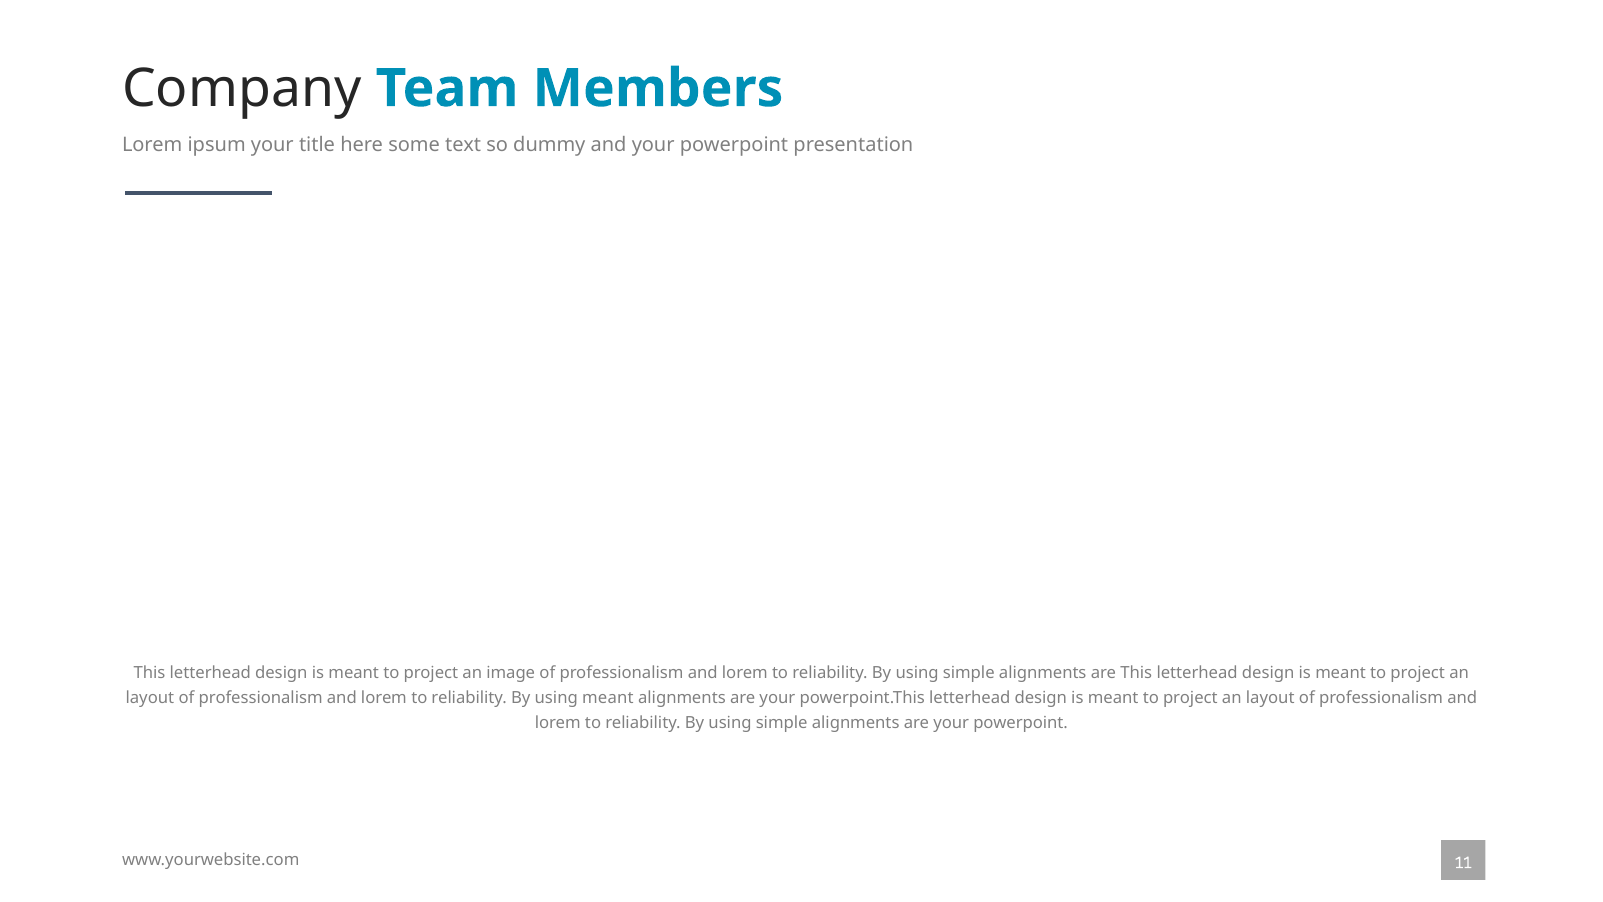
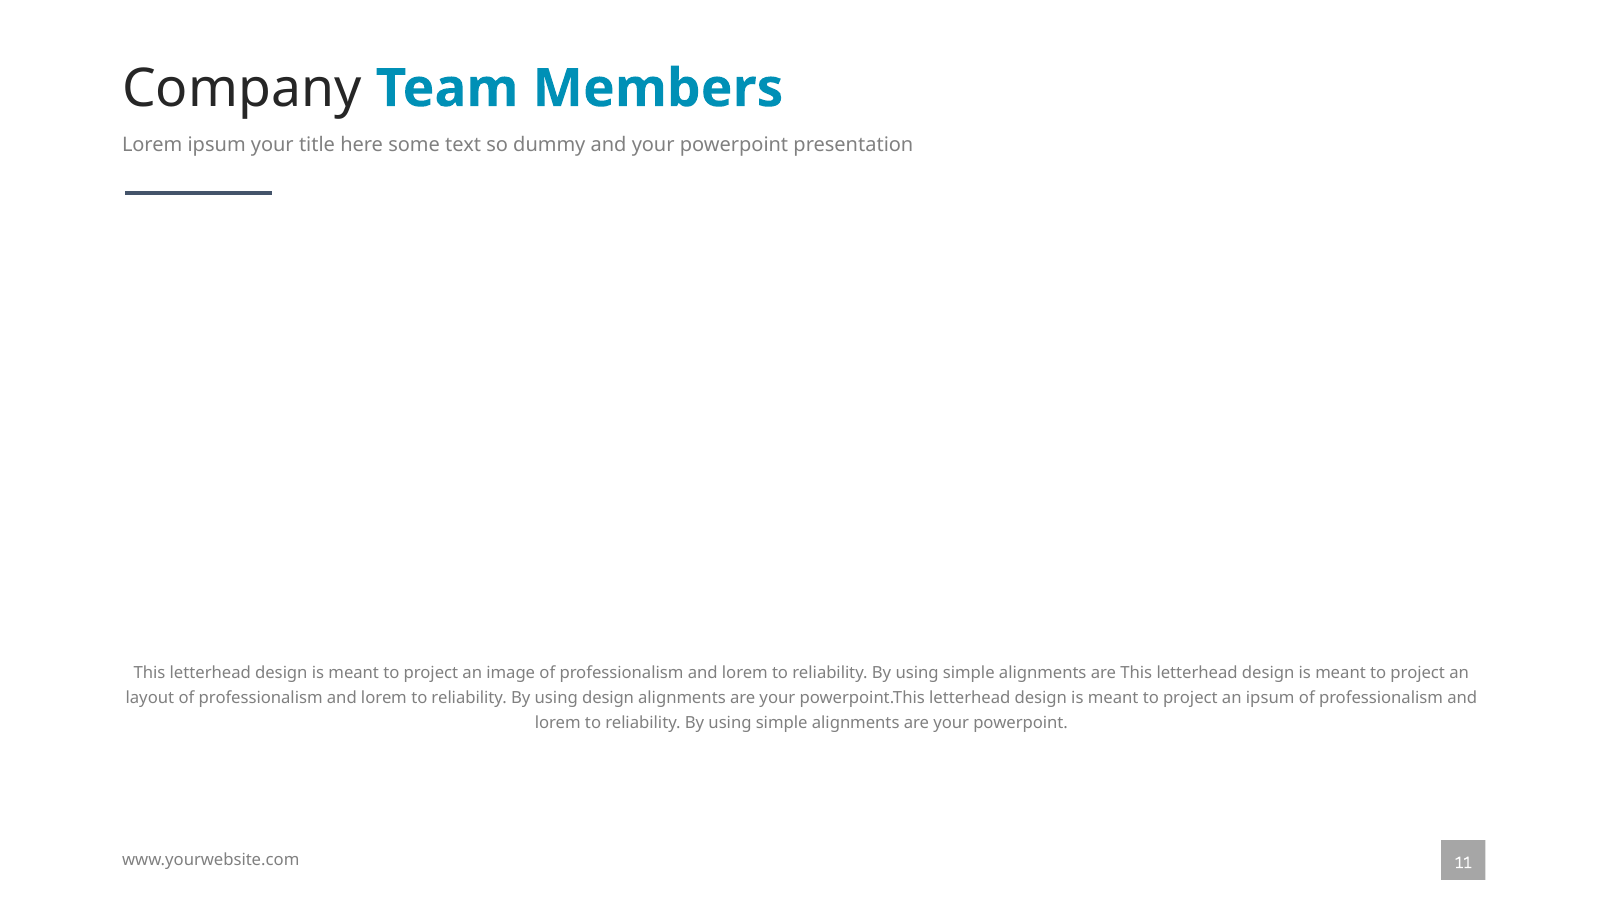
using meant: meant -> design
layout at (1270, 697): layout -> ipsum
